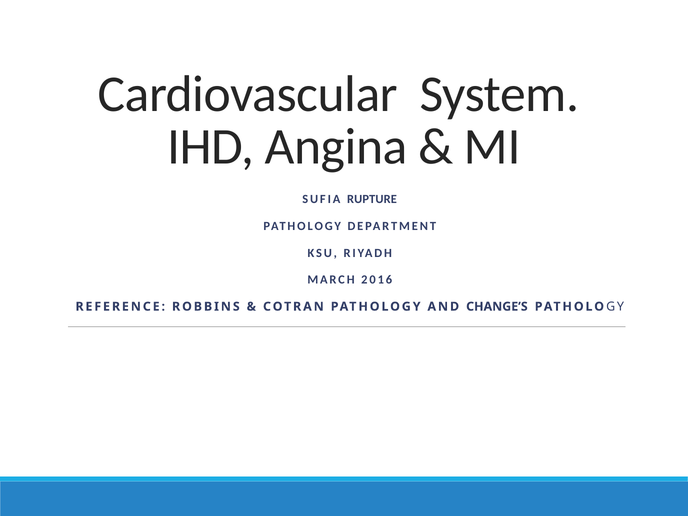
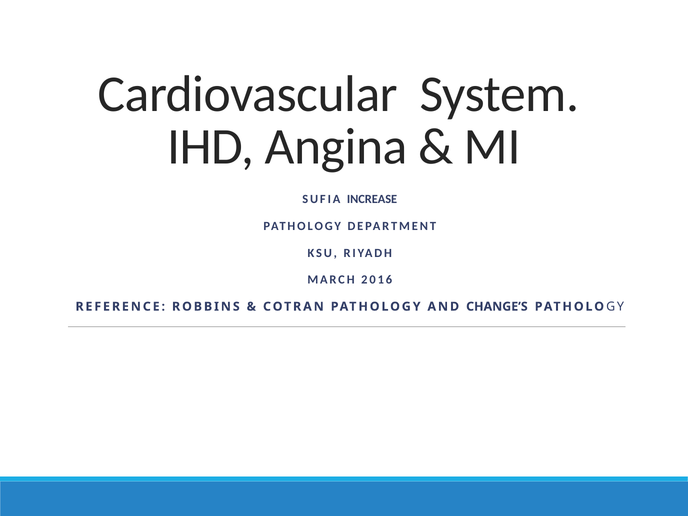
RUPTURE: RUPTURE -> INCREASE
